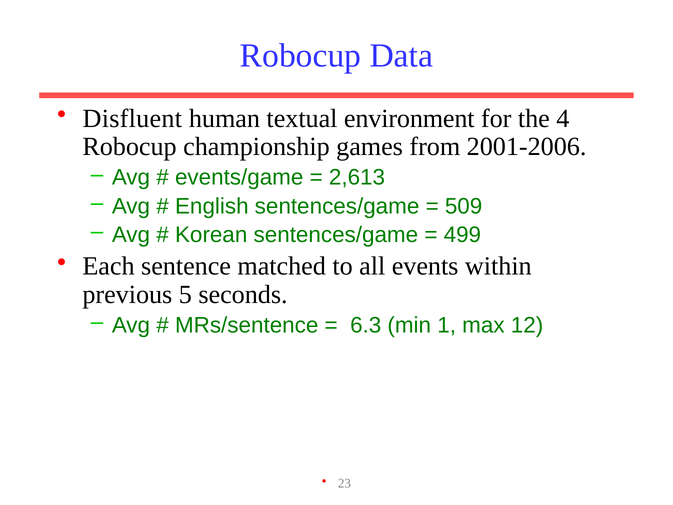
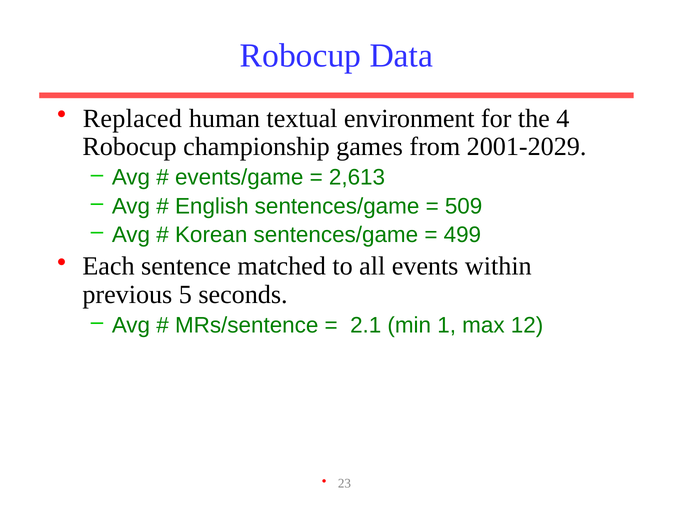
Disfluent: Disfluent -> Replaced
2001-2006: 2001-2006 -> 2001-2029
6.3: 6.3 -> 2.1
